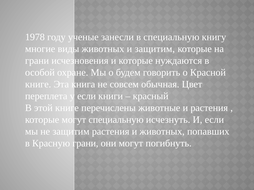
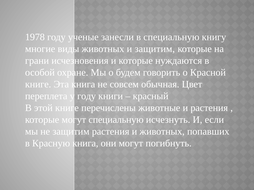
у если: если -> году
Красную грани: грани -> книга
